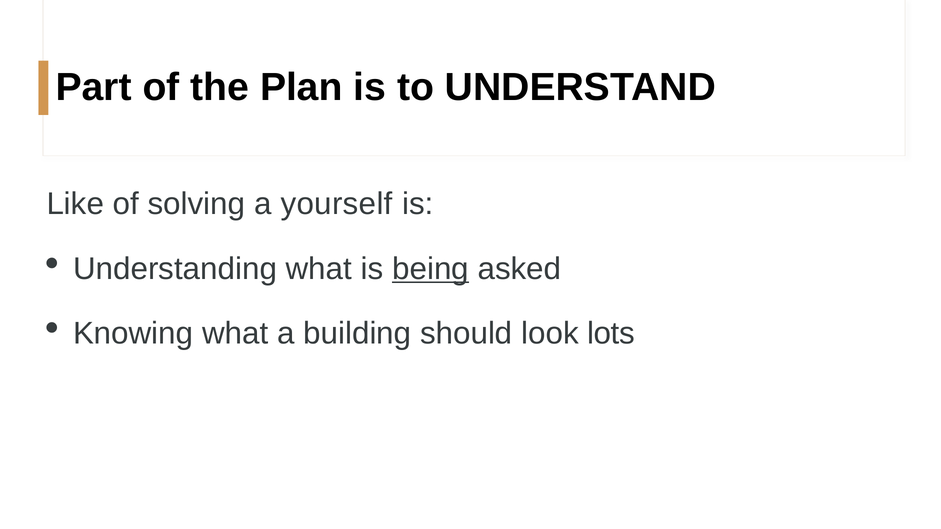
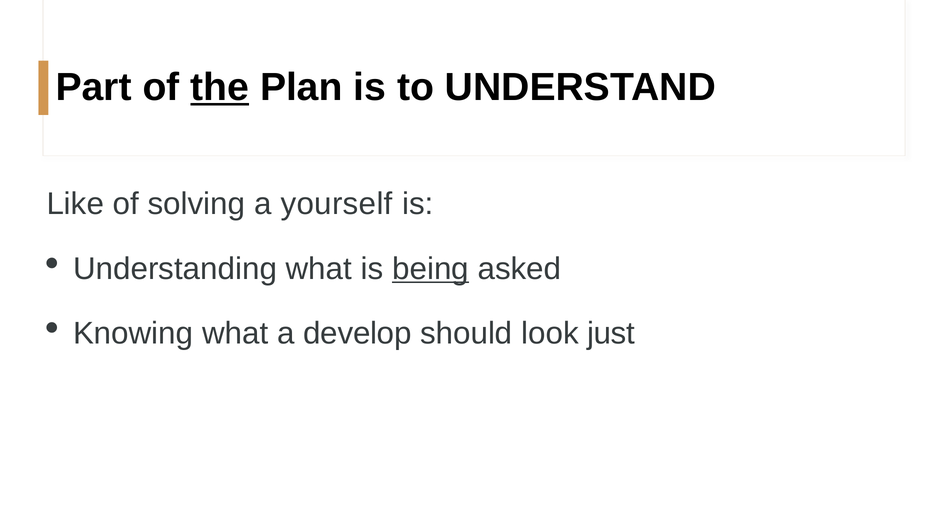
the underline: none -> present
building: building -> develop
lots: lots -> just
